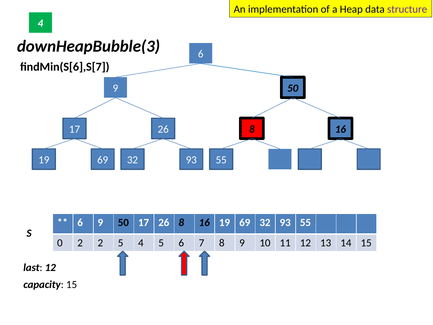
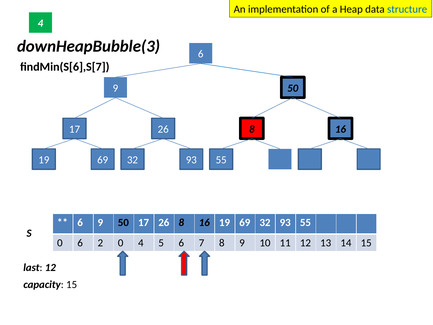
structure colour: purple -> blue
0 2: 2 -> 6
2 5: 5 -> 0
